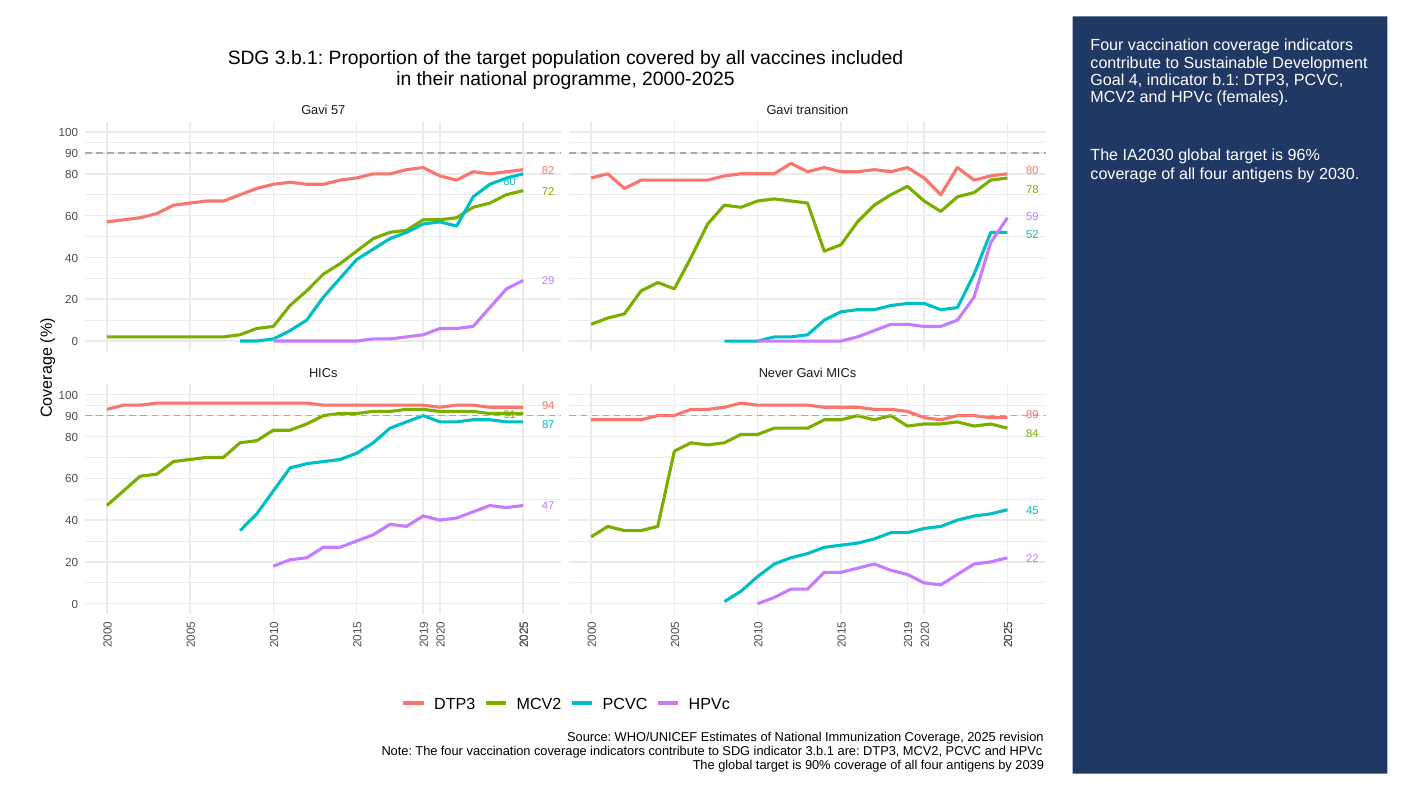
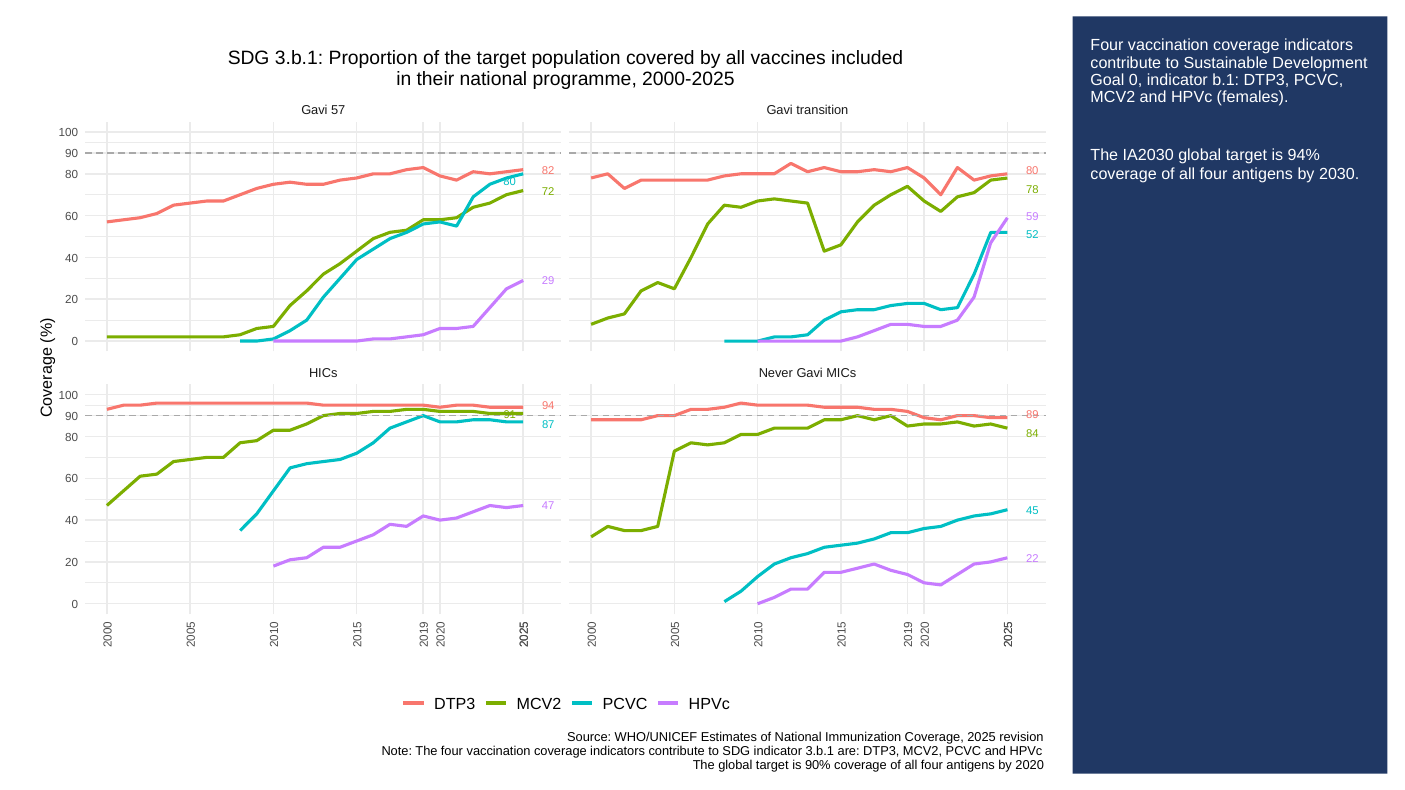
Goal 4: 4 -> 0
96%: 96% -> 94%
2039: 2039 -> 2020
